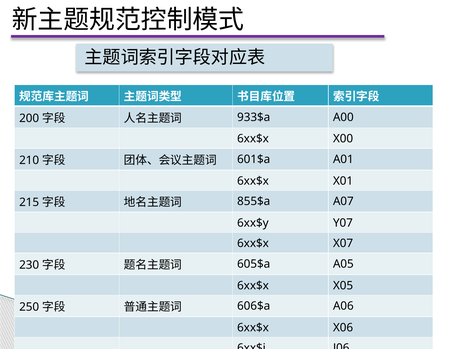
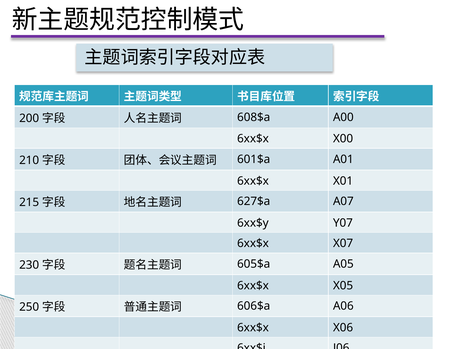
933$a: 933$a -> 608$a
855$a: 855$a -> 627$a
